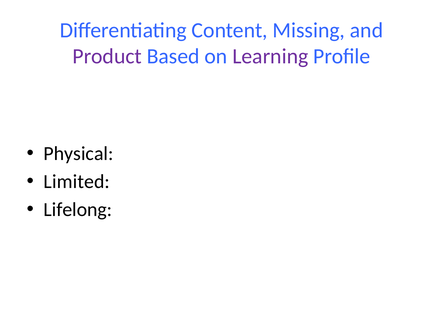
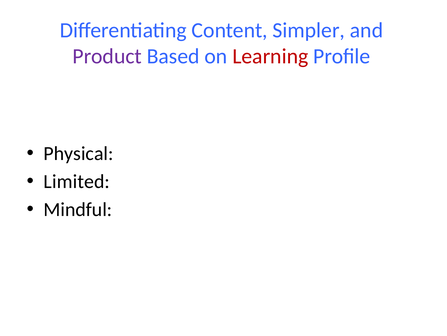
Missing: Missing -> Simpler
Learning colour: purple -> red
Lifelong: Lifelong -> Mindful
